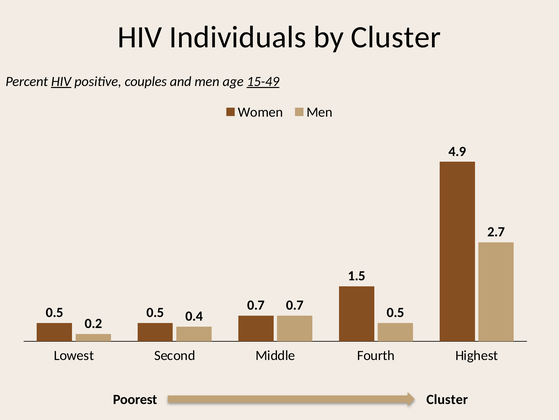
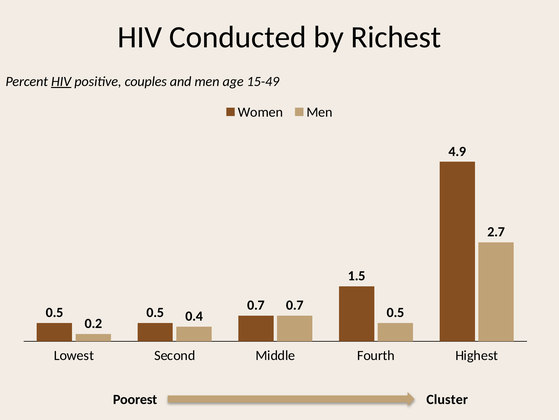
Individuals: Individuals -> Conducted
by Cluster: Cluster -> Richest
15-49 underline: present -> none
